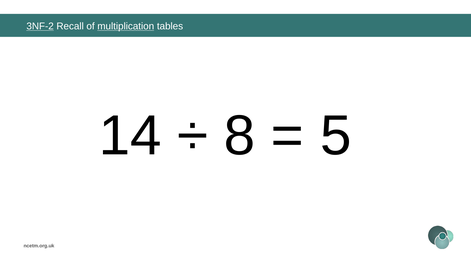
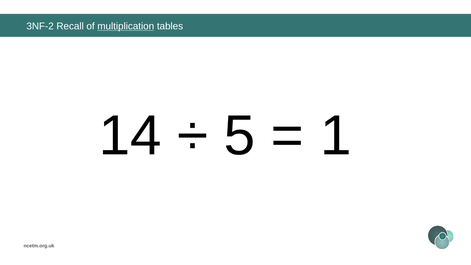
3NF-2 underline: present -> none
8: 8 -> 5
5: 5 -> 1
